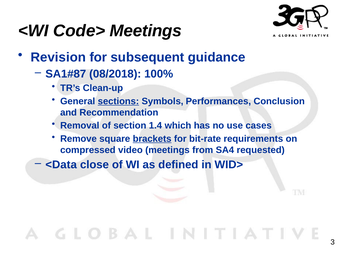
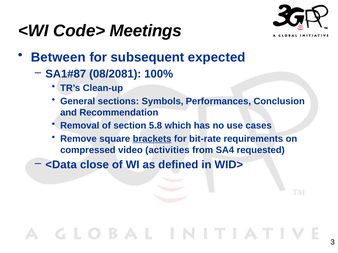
Revision: Revision -> Between
guidance: guidance -> expected
08/2018: 08/2018 -> 08/2081
sections underline: present -> none
1.4: 1.4 -> 5.8
video meetings: meetings -> activities
